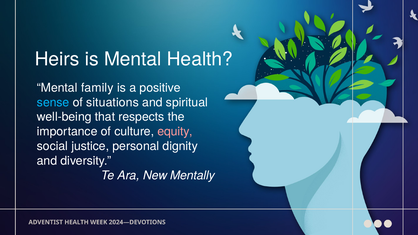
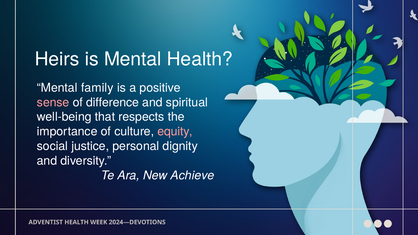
sense colour: light blue -> pink
situations: situations -> difference
Mentally: Mentally -> Achieve
